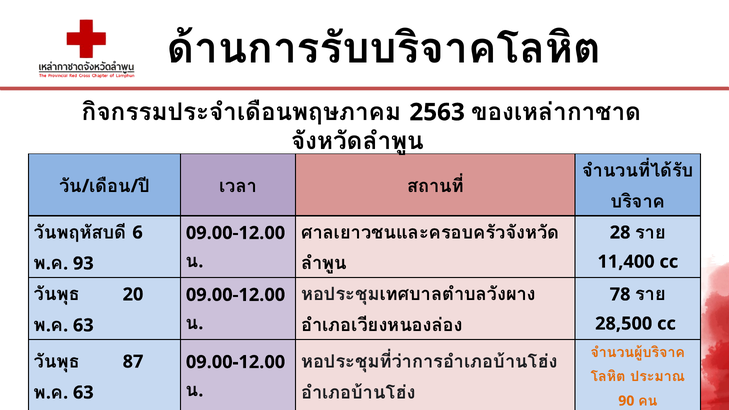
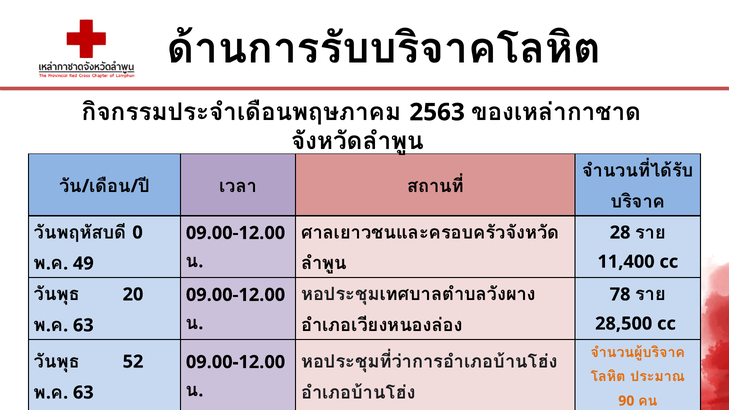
6: 6 -> 0
93: 93 -> 49
87: 87 -> 52
